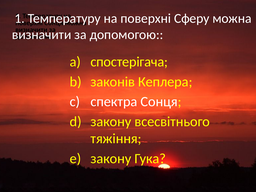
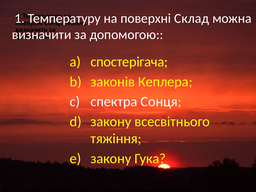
Сферу: Сферу -> Склад
